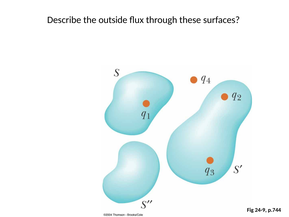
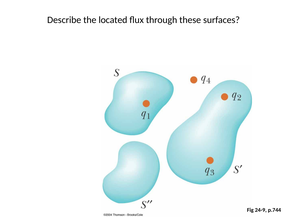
outside: outside -> located
